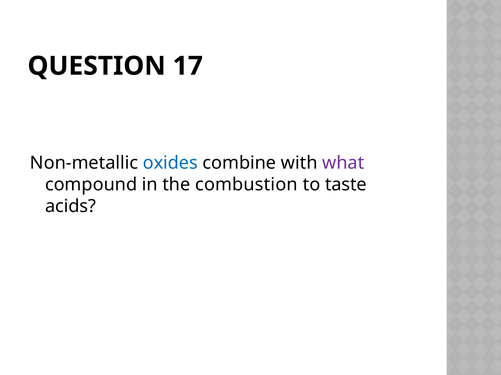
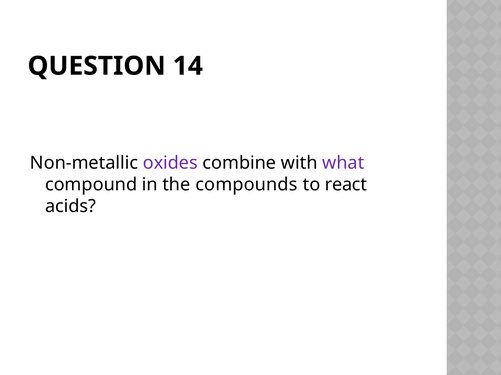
17: 17 -> 14
oxides colour: blue -> purple
combustion: combustion -> compounds
taste: taste -> react
